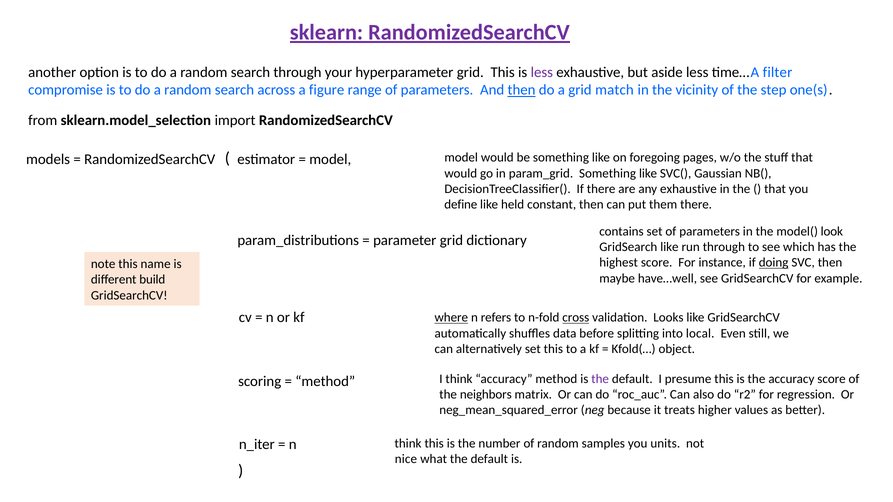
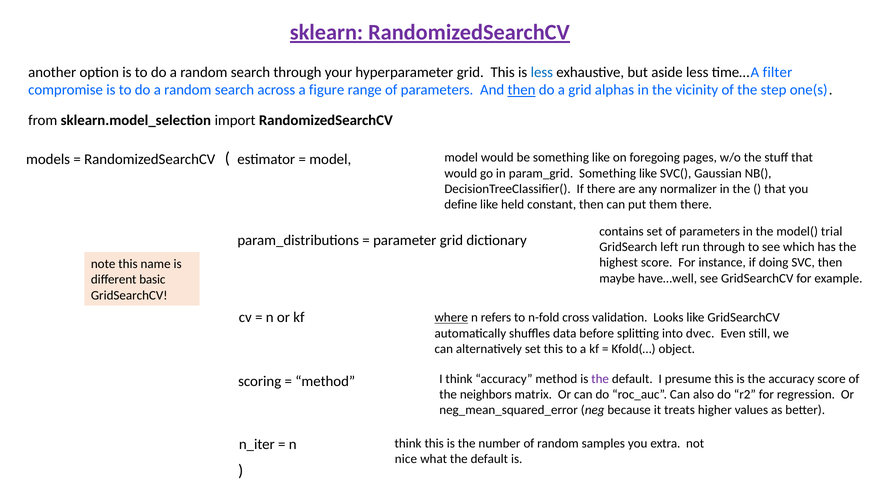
less at (542, 72) colour: purple -> blue
match: match -> alphas
any exhaustive: exhaustive -> normalizer
look: look -> trial
GridSearch like: like -> left
doing underline: present -> none
build: build -> basic
cross underline: present -> none
local: local -> dvec
units: units -> extra
